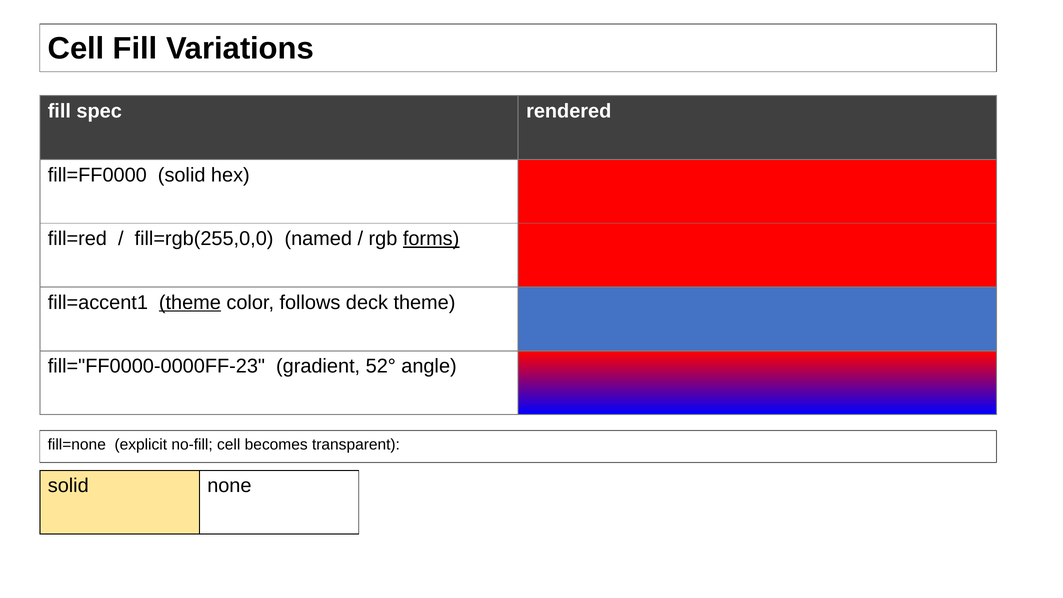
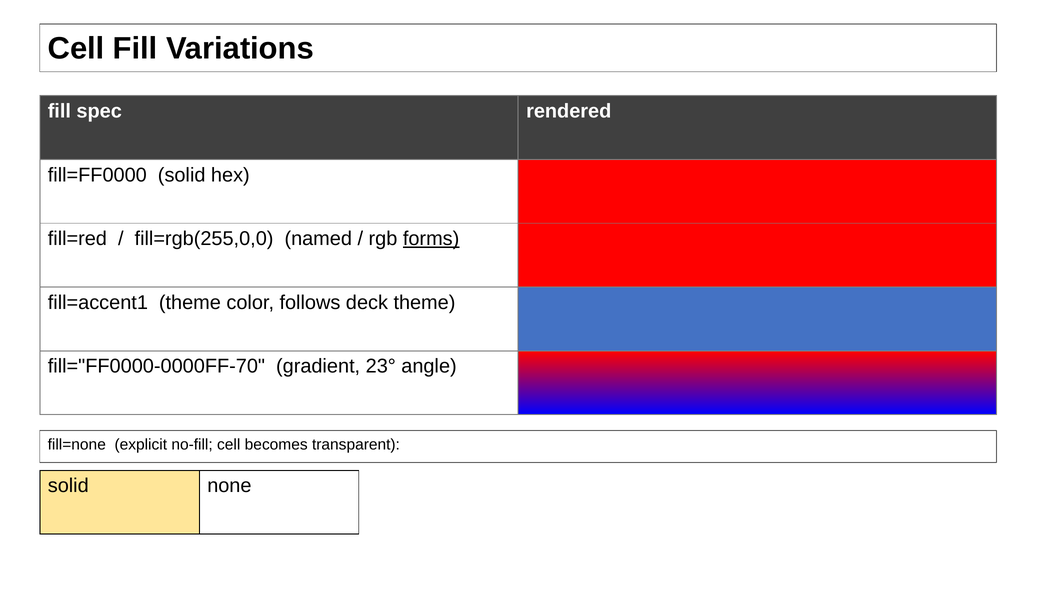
theme at (190, 302) underline: present -> none
fill="FF0000-0000FF-23: fill="FF0000-0000FF-23 -> fill="FF0000-0000FF-70
52°: 52° -> 23°
